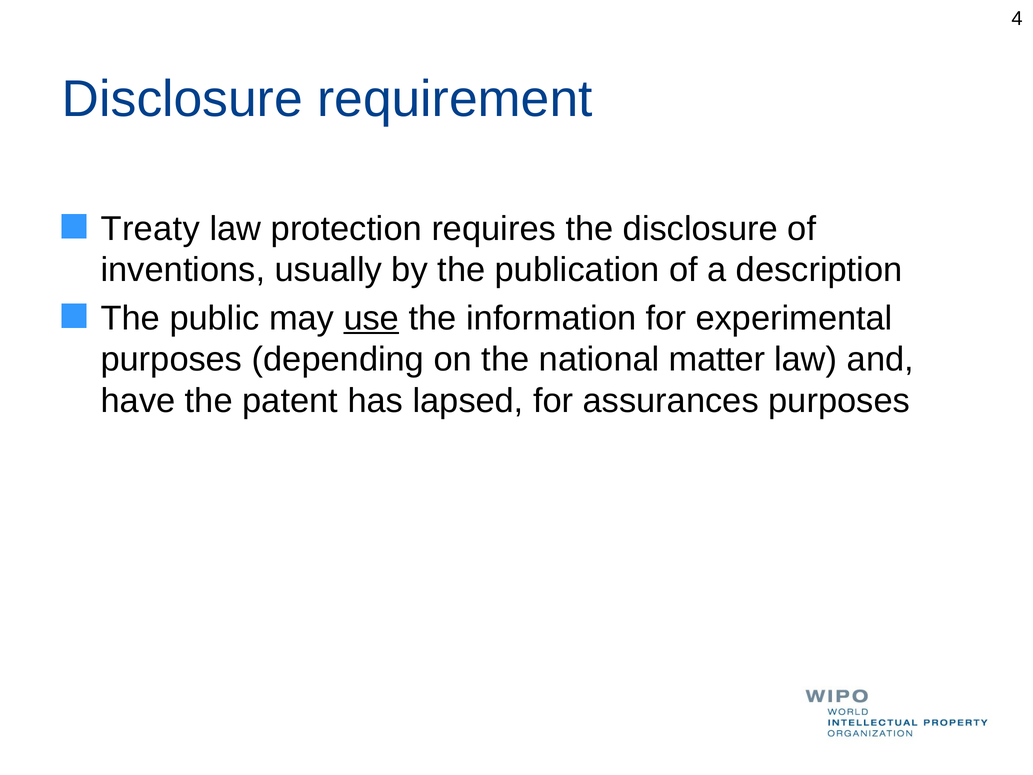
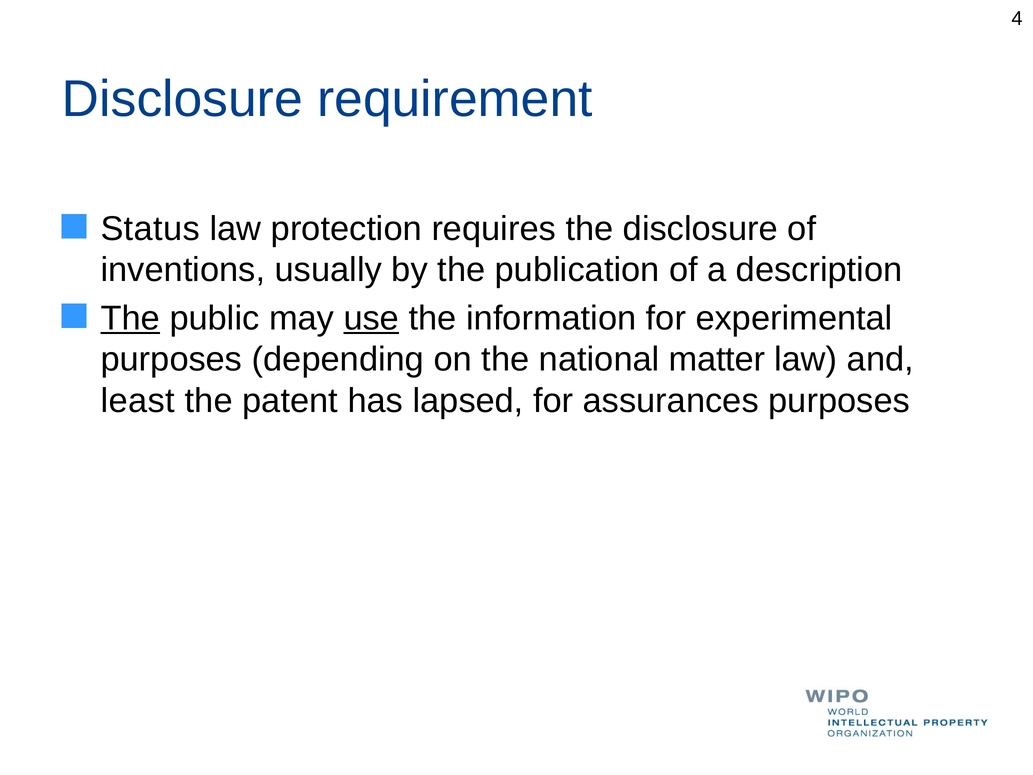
Treaty: Treaty -> Status
The at (130, 318) underline: none -> present
have: have -> least
